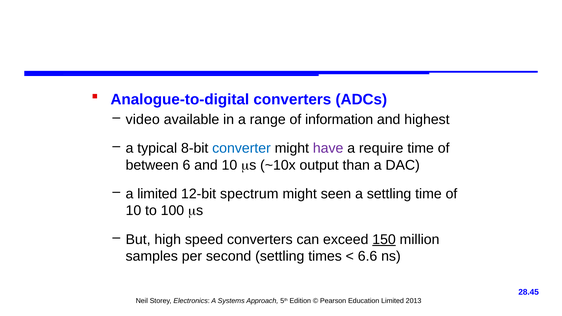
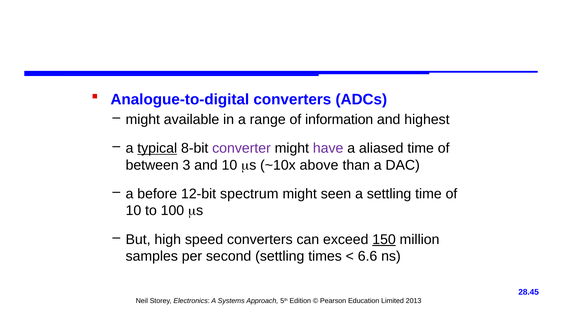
video at (143, 120): video -> might
typical underline: none -> present
converter colour: blue -> purple
require: require -> aliased
6: 6 -> 3
output: output -> above
a limited: limited -> before
